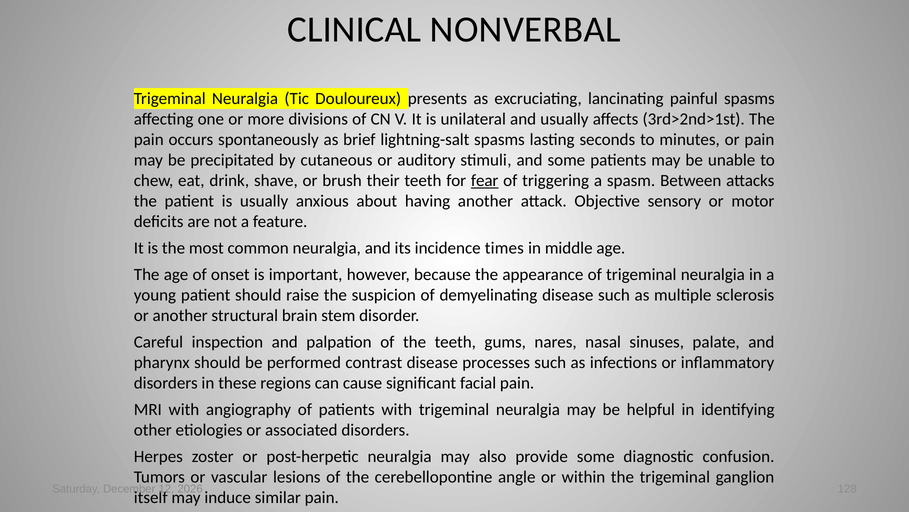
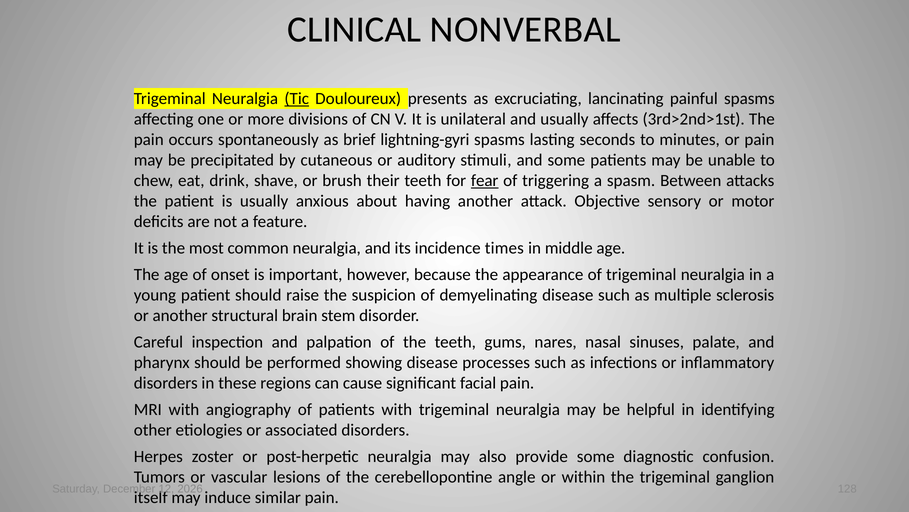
Tic underline: none -> present
lightning-salt: lightning-salt -> lightning-gyri
contrast: contrast -> showing
